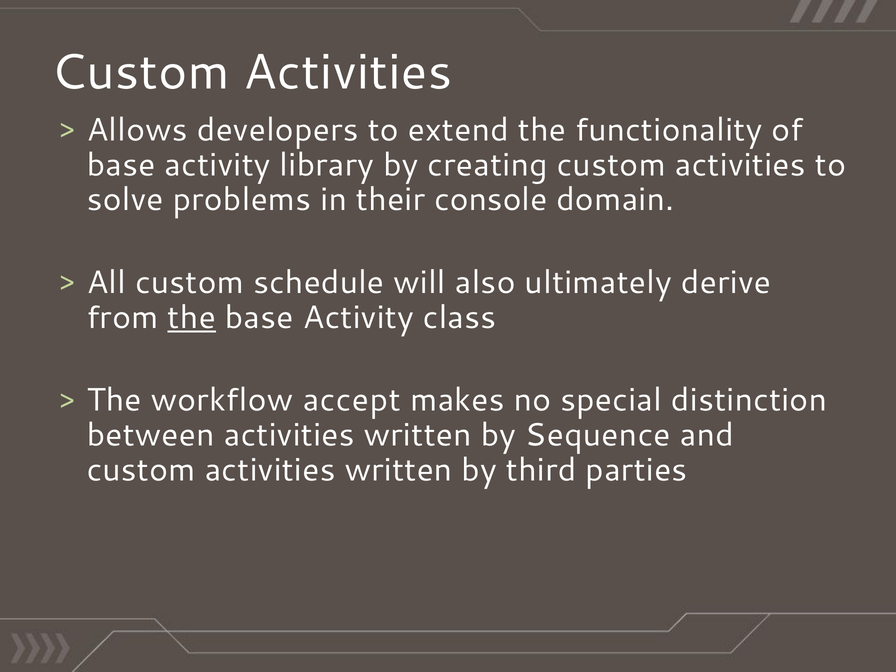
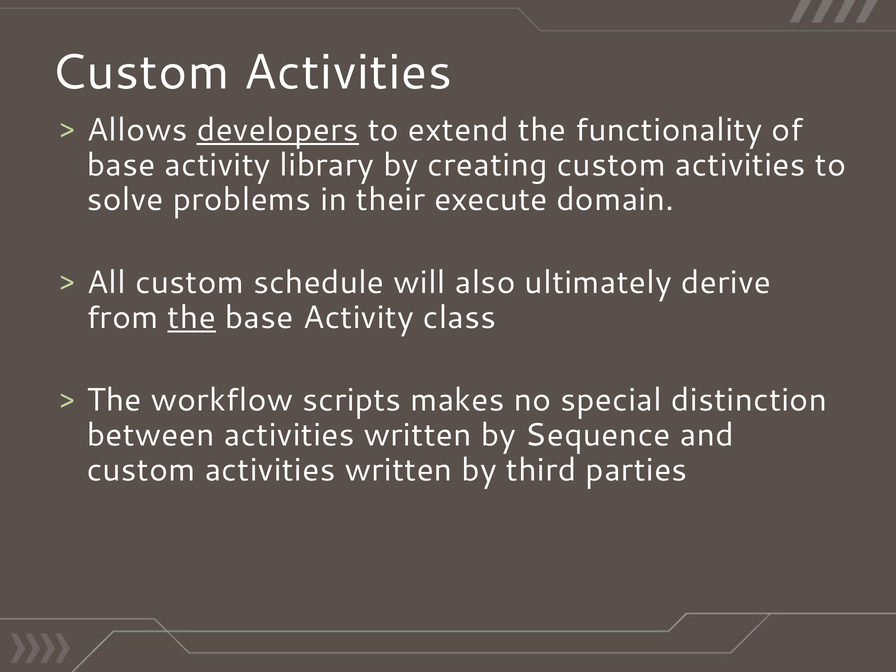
developers underline: none -> present
console: console -> execute
accept: accept -> scripts
